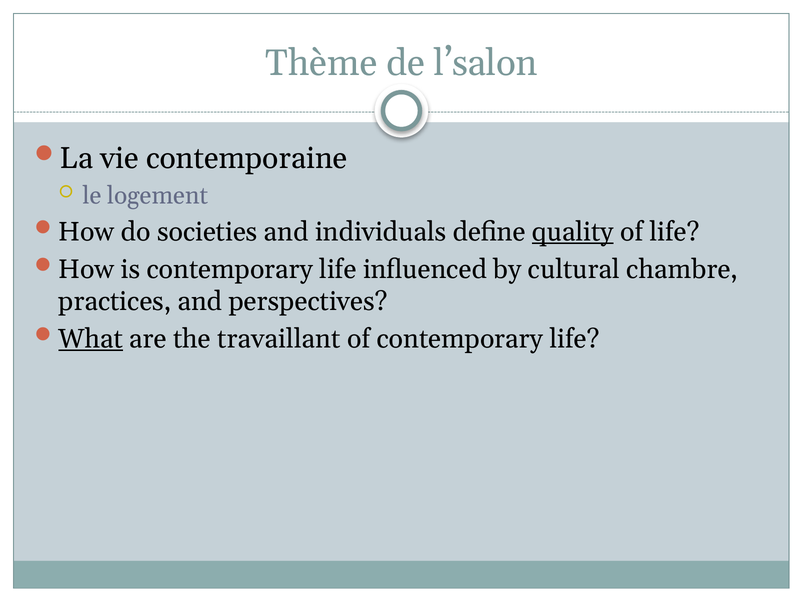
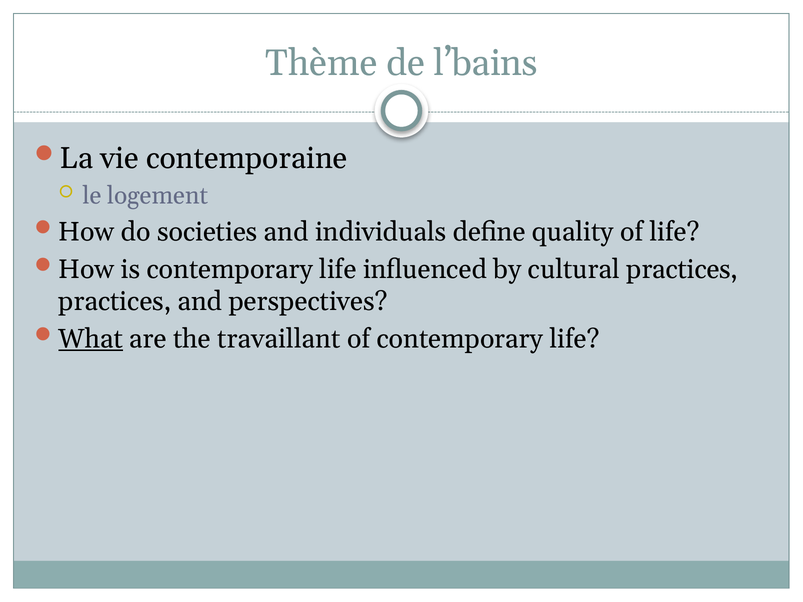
l’salon: l’salon -> l’bains
quality underline: present -> none
cultural chambre: chambre -> practices
